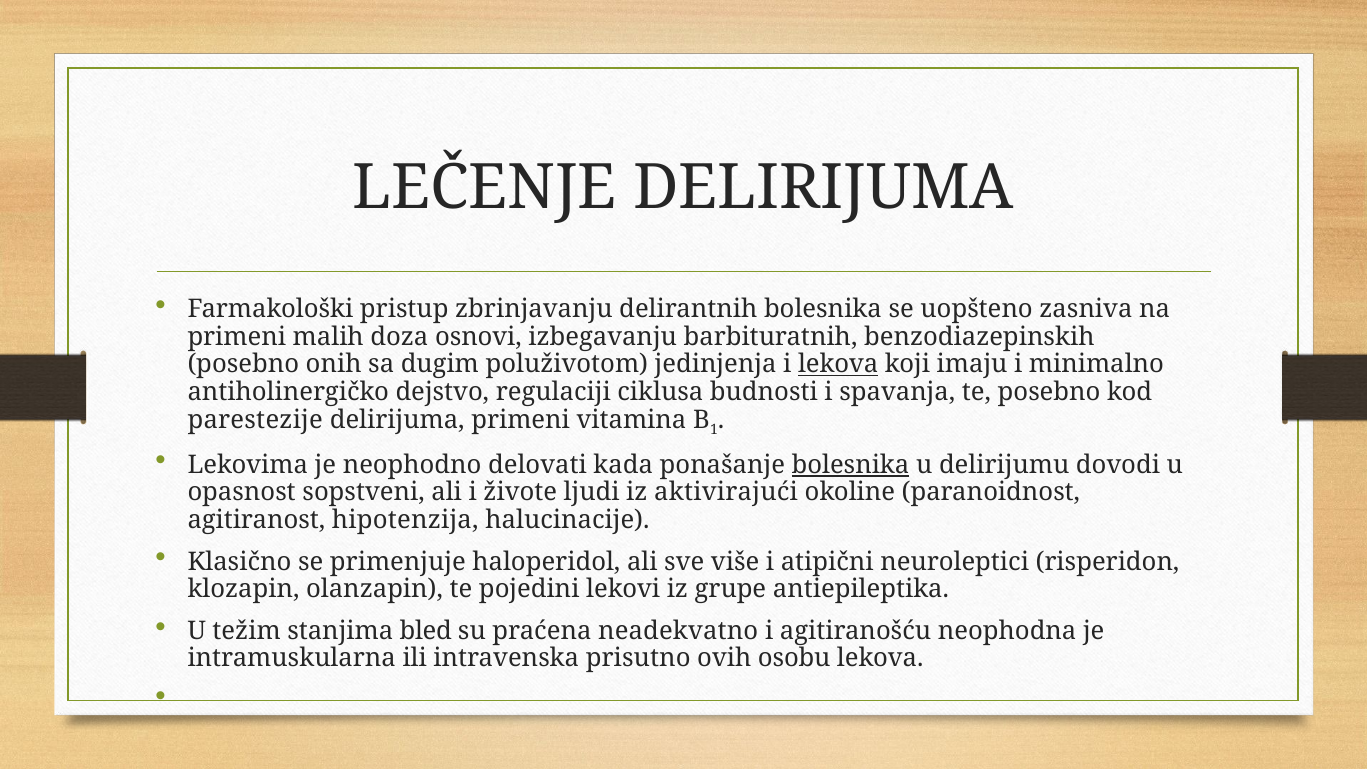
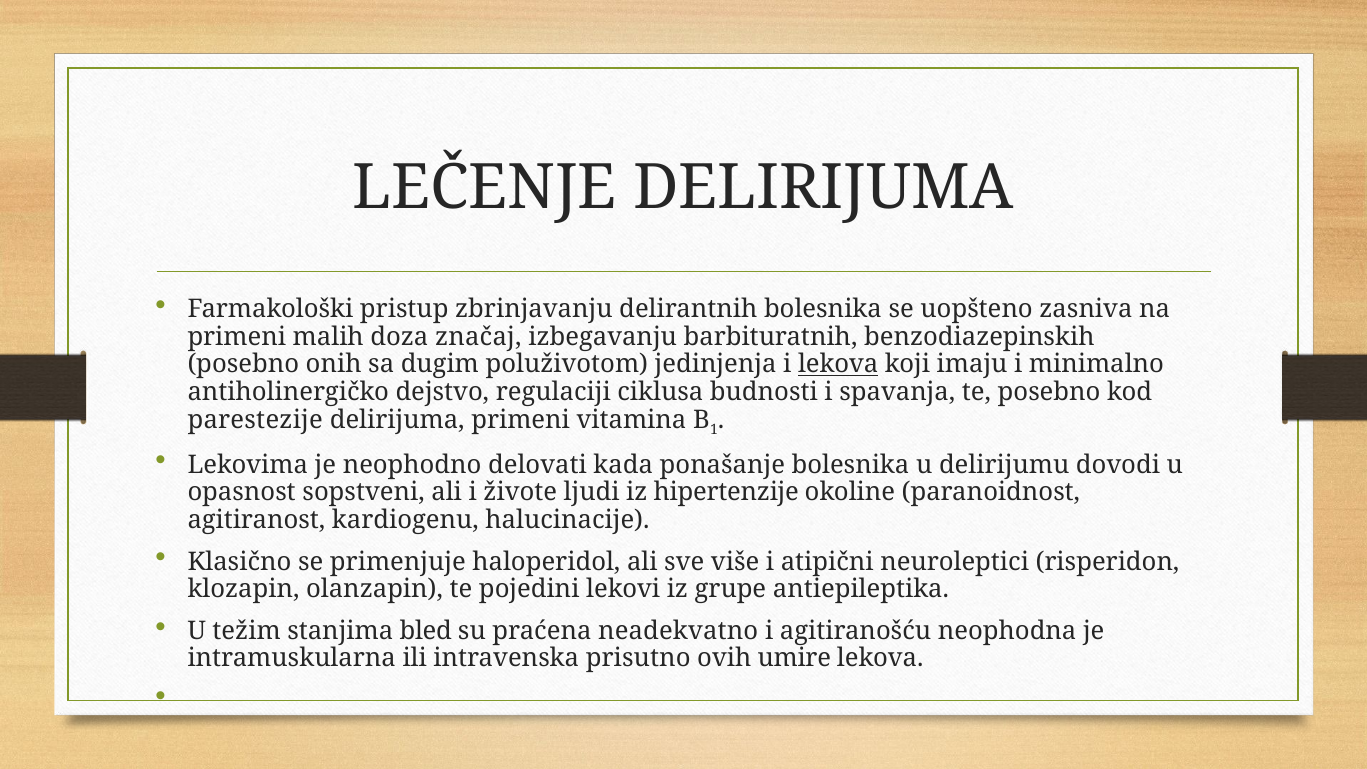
osnovi: osnovi -> značaj
bolesnika at (851, 465) underline: present -> none
aktivirajući: aktivirajući -> hipertenzije
hipotenzija: hipotenzija -> kardiogenu
osobu: osobu -> umire
